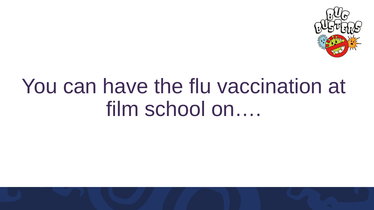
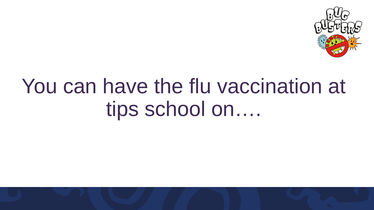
film: film -> tips
